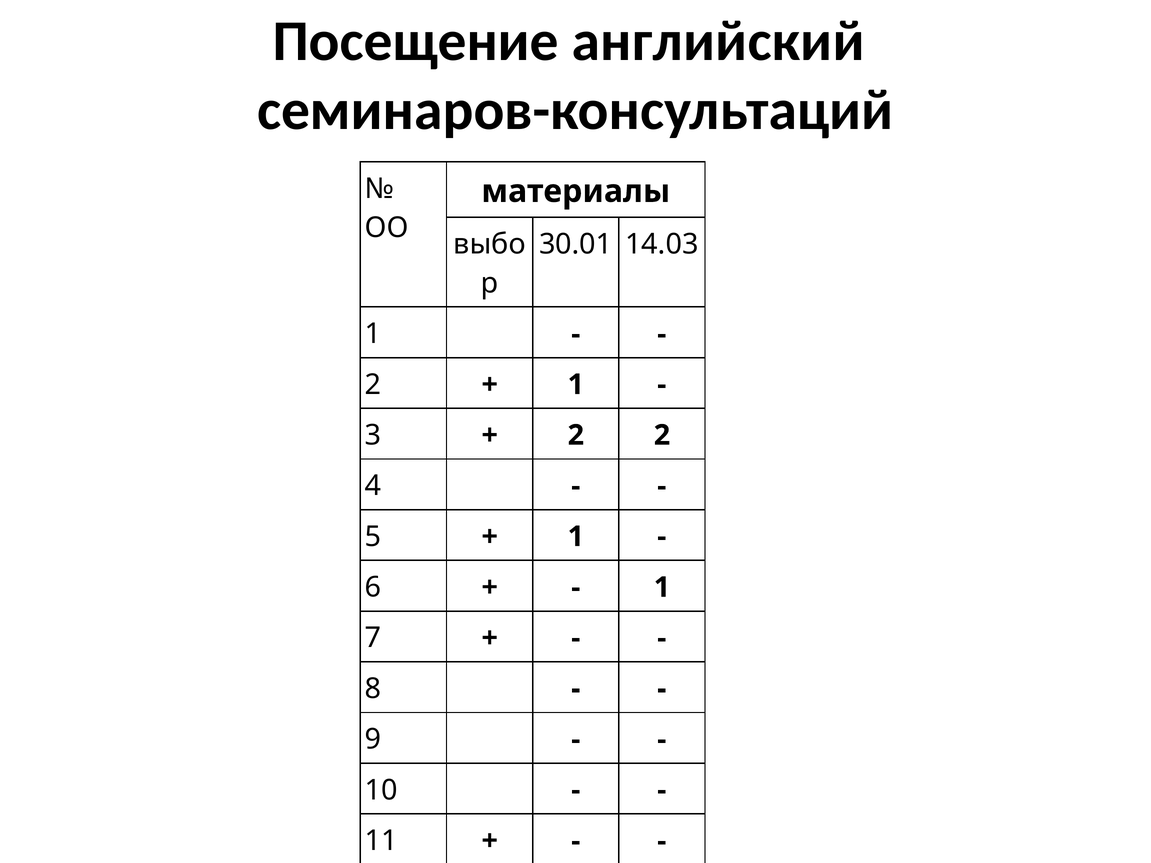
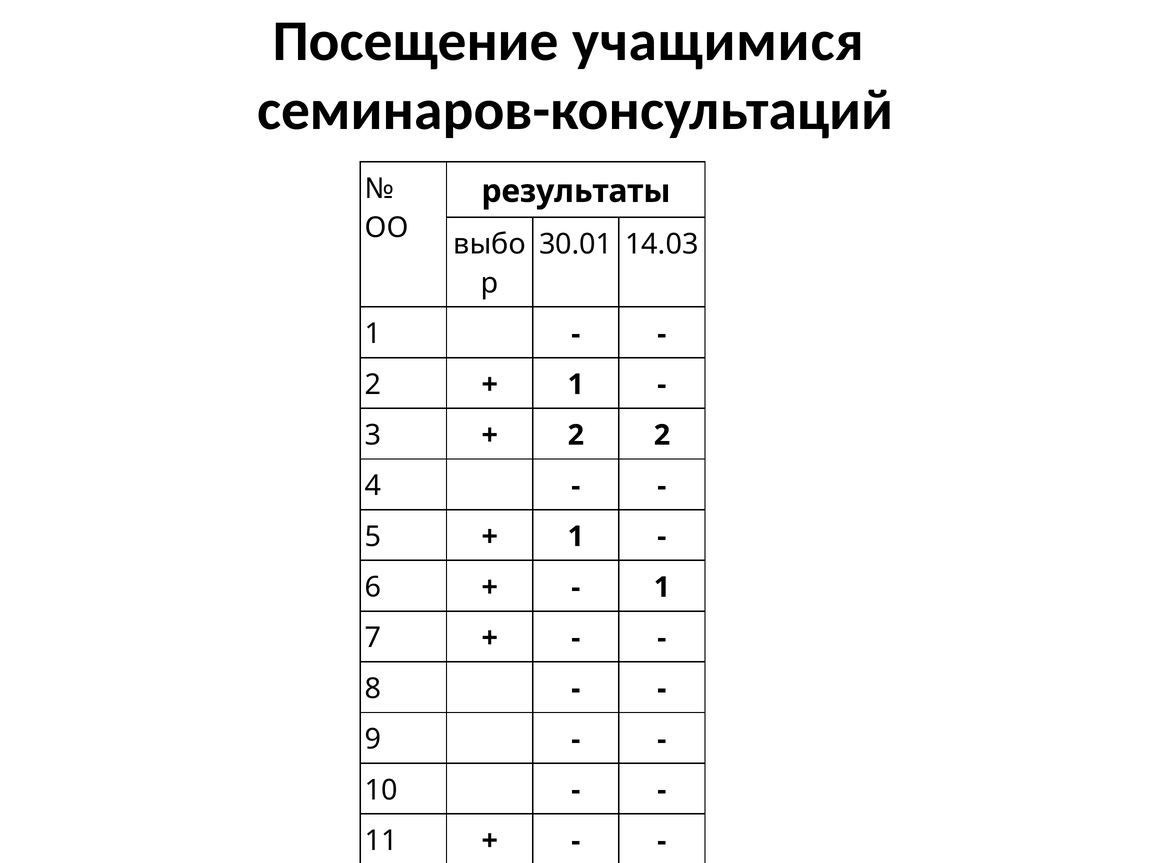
английский: английский -> учащимися
материалы: материалы -> результаты
